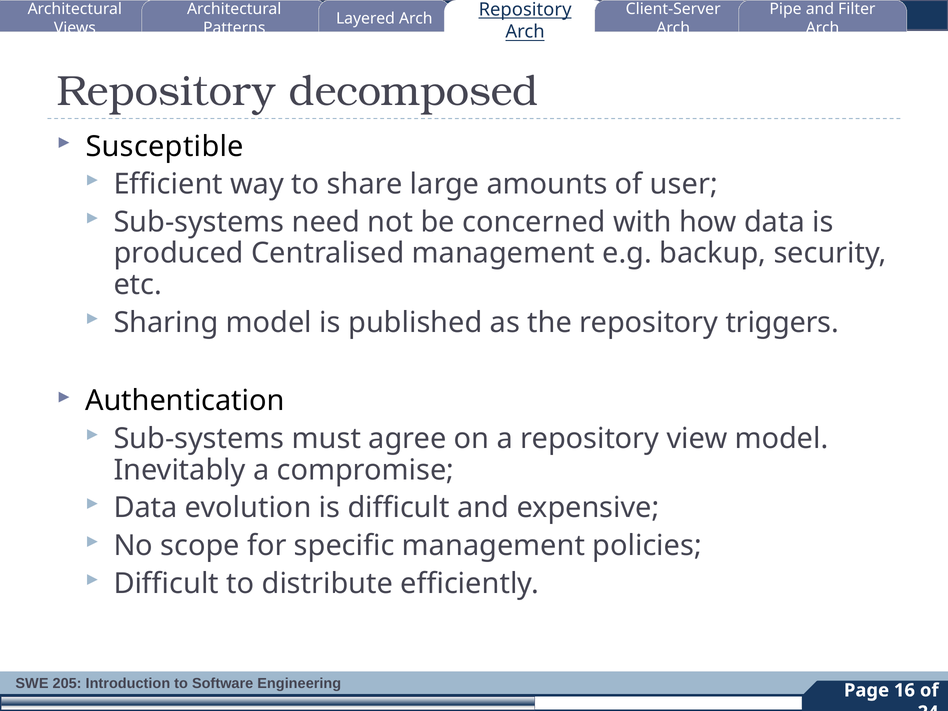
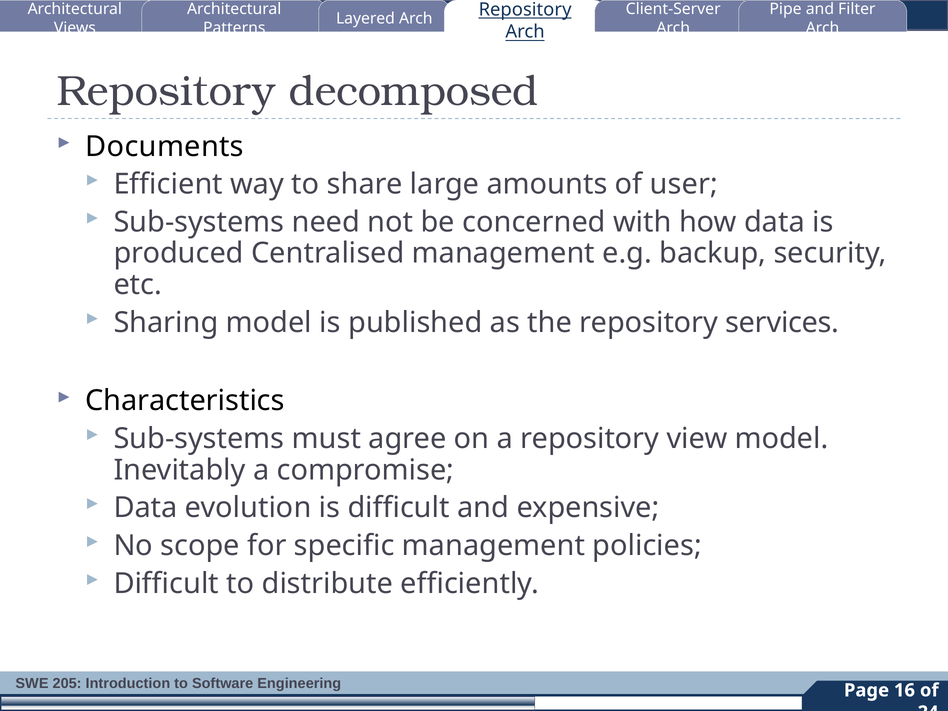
Susceptible: Susceptible -> Documents
triggers: triggers -> services
Authentication: Authentication -> Characteristics
